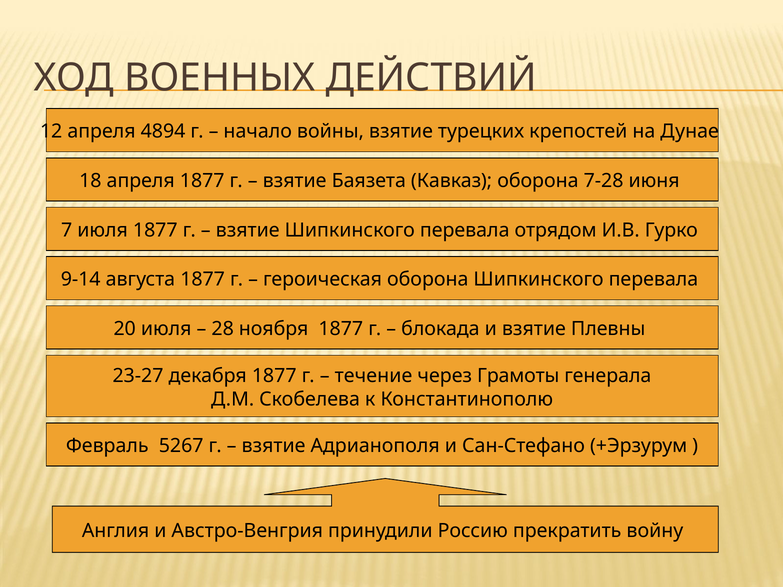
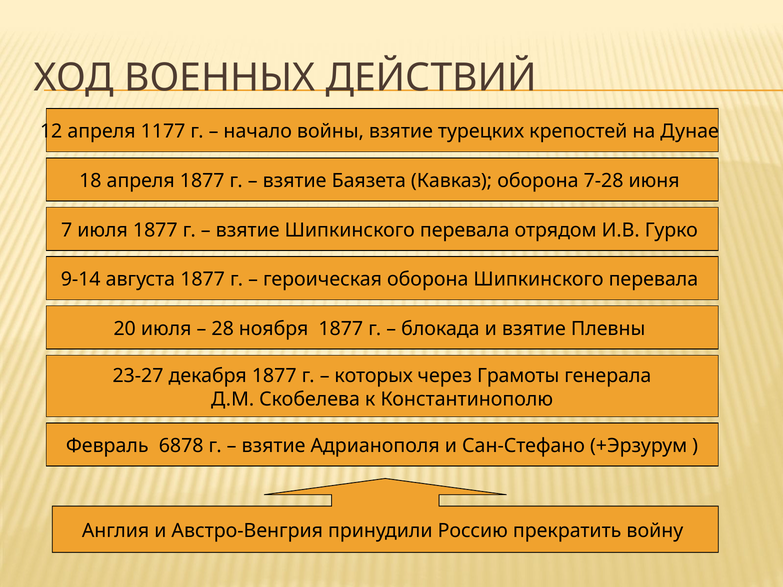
4894: 4894 -> 1177
течение: течение -> которых
5267: 5267 -> 6878
